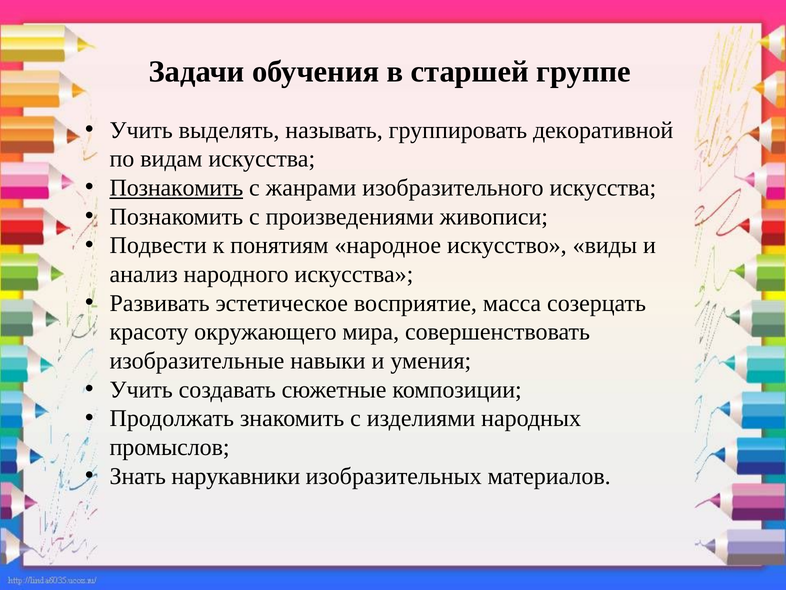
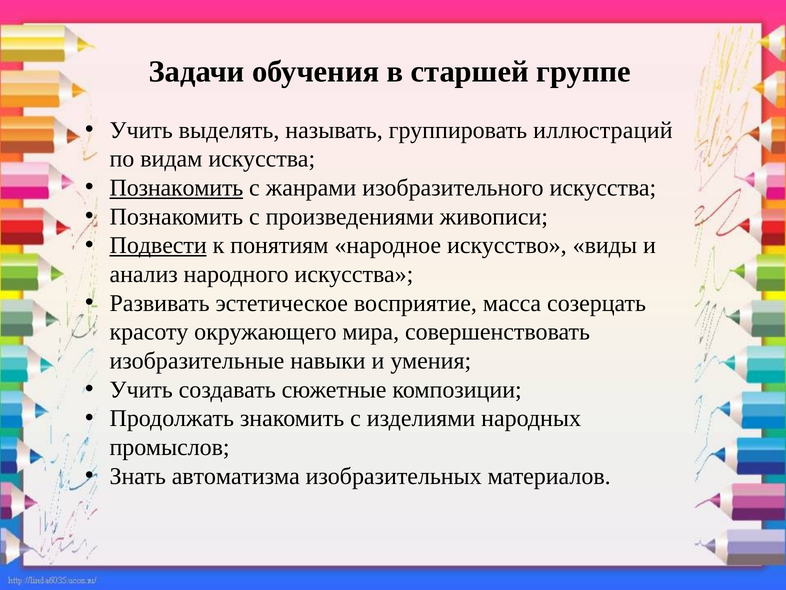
декоративной: декоративной -> иллюстраций
Подвести underline: none -> present
нарукавники: нарукавники -> автоматизма
